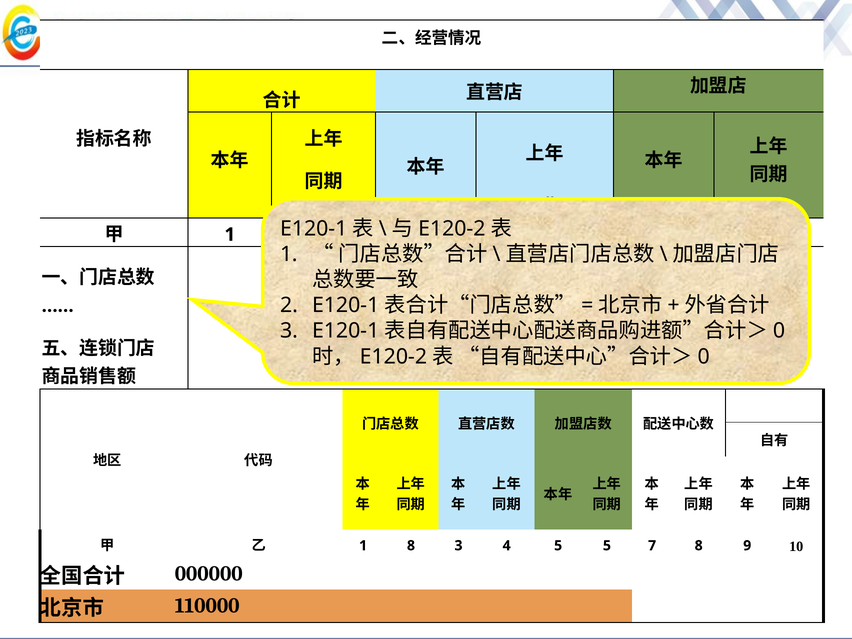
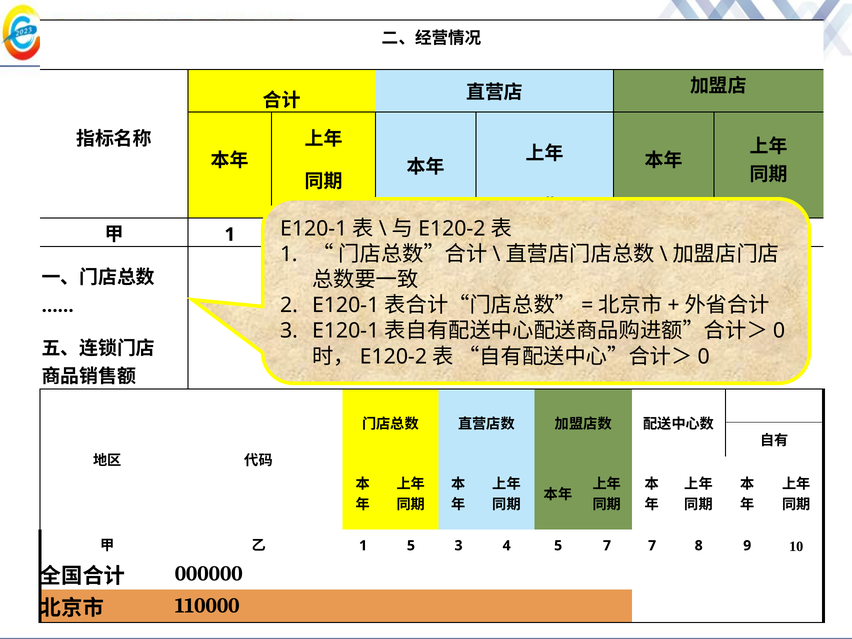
1 8: 8 -> 5
5 5: 5 -> 7
